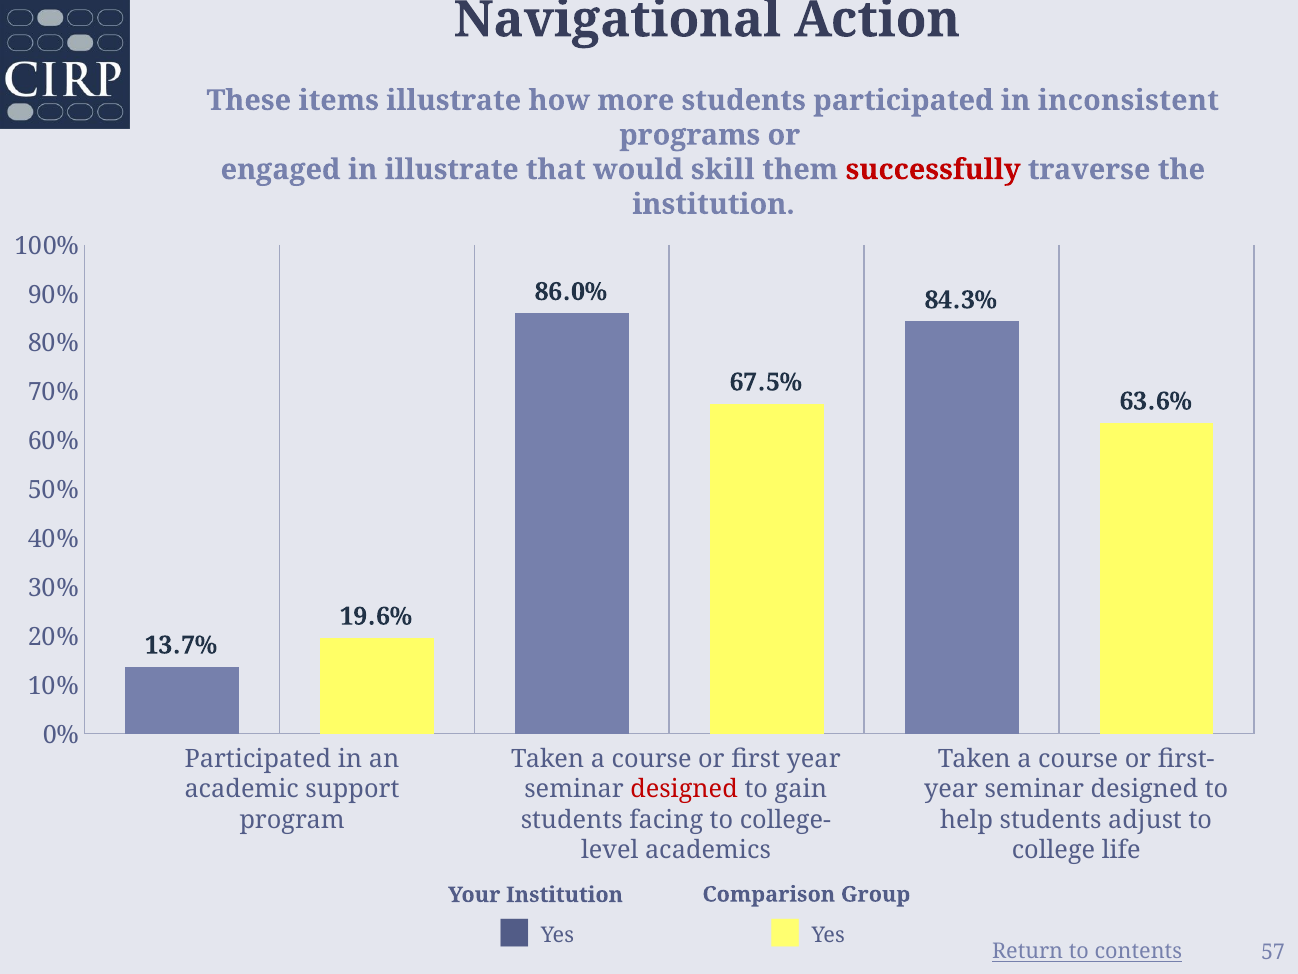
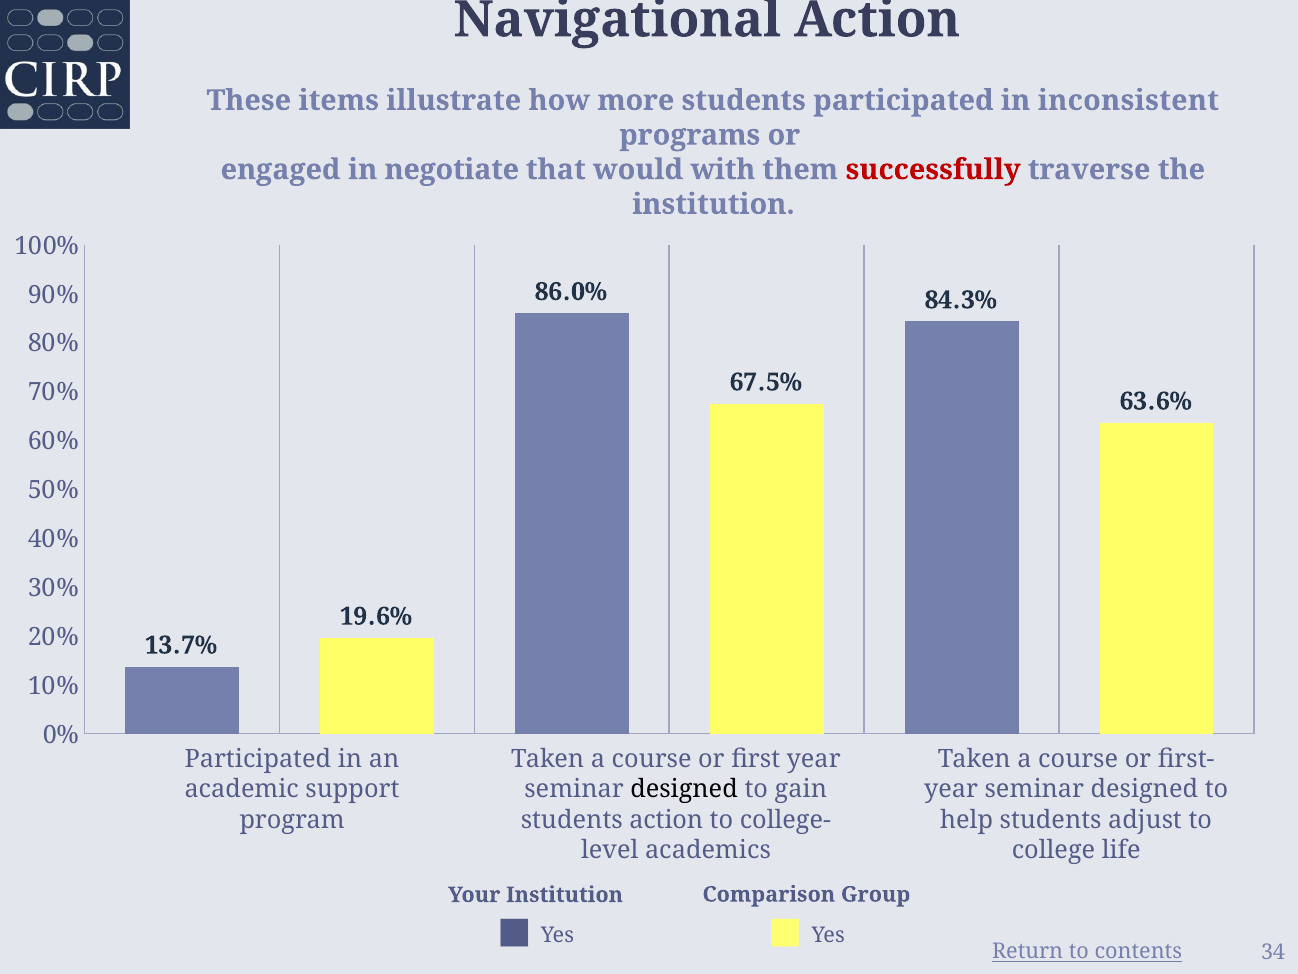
in illustrate: illustrate -> negotiate
skill: skill -> with
designed at (684, 789) colour: red -> black
students facing: facing -> action
57: 57 -> 34
